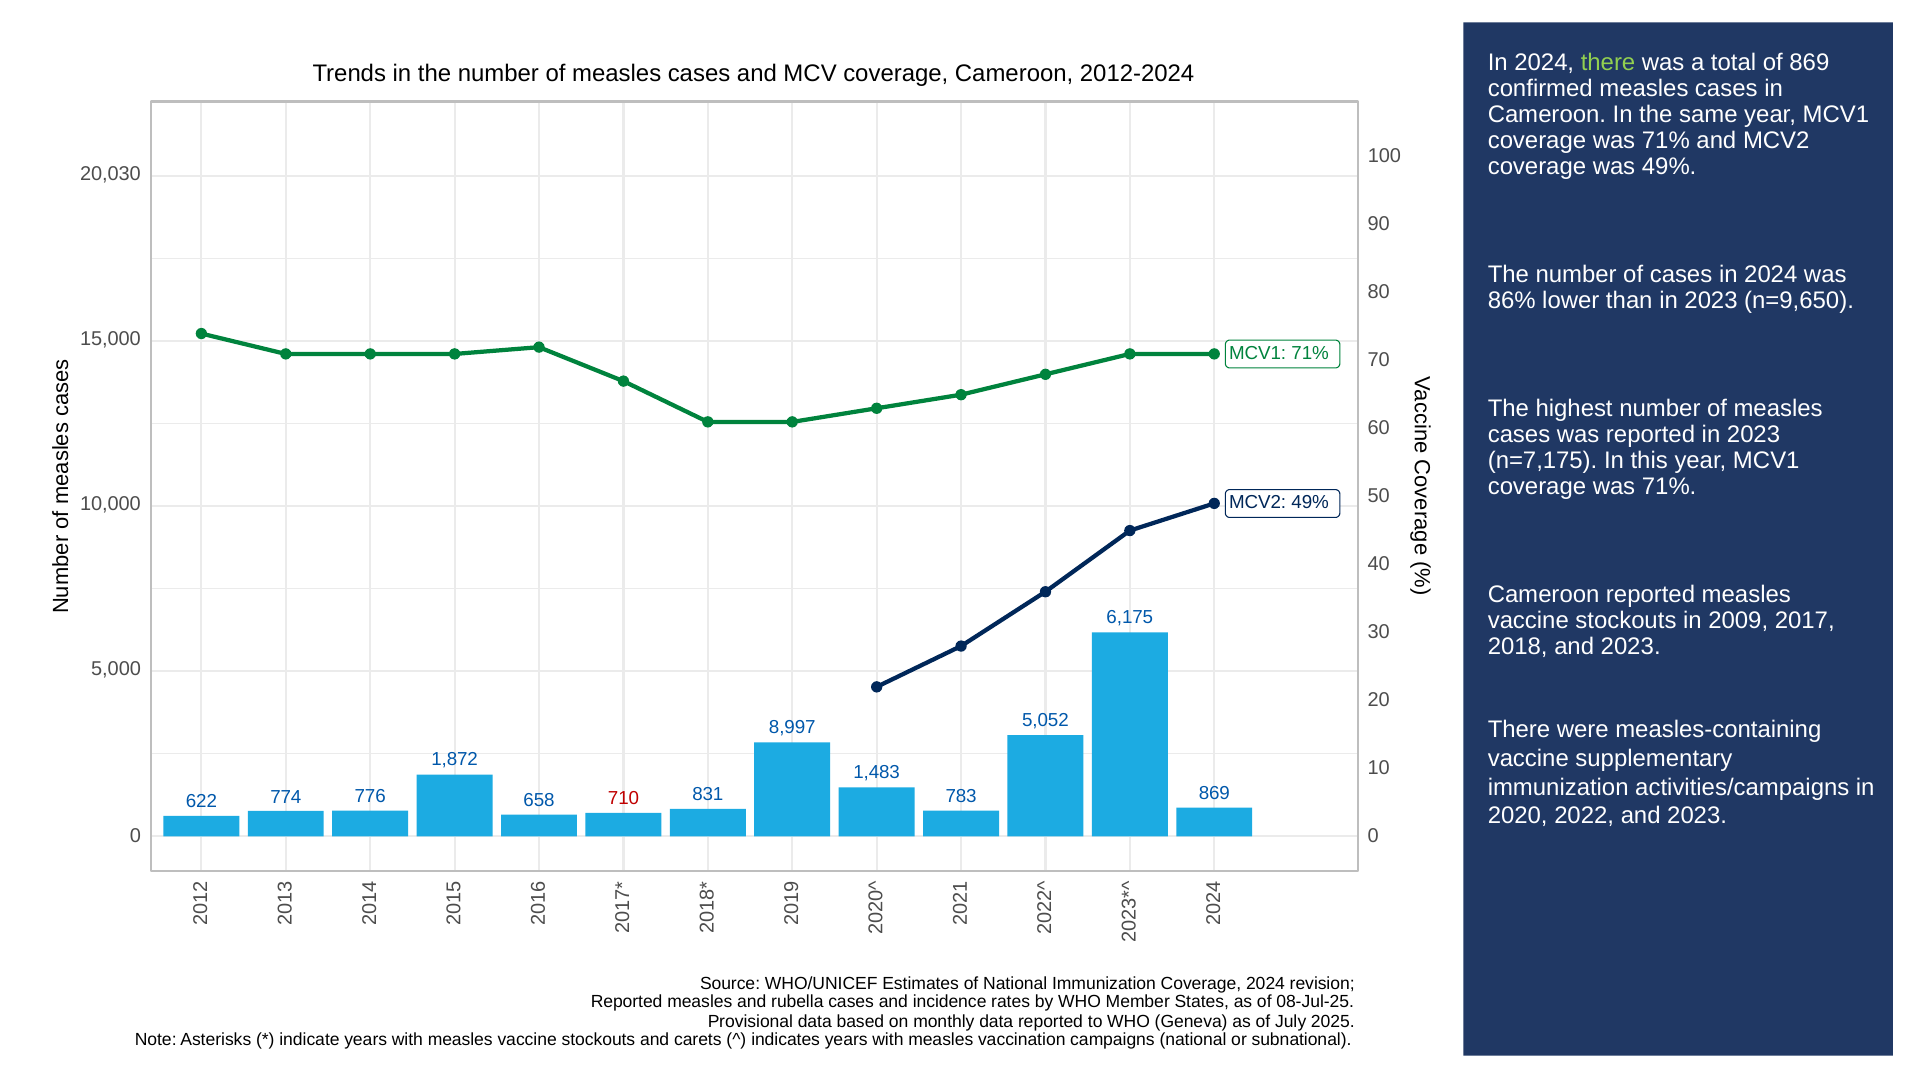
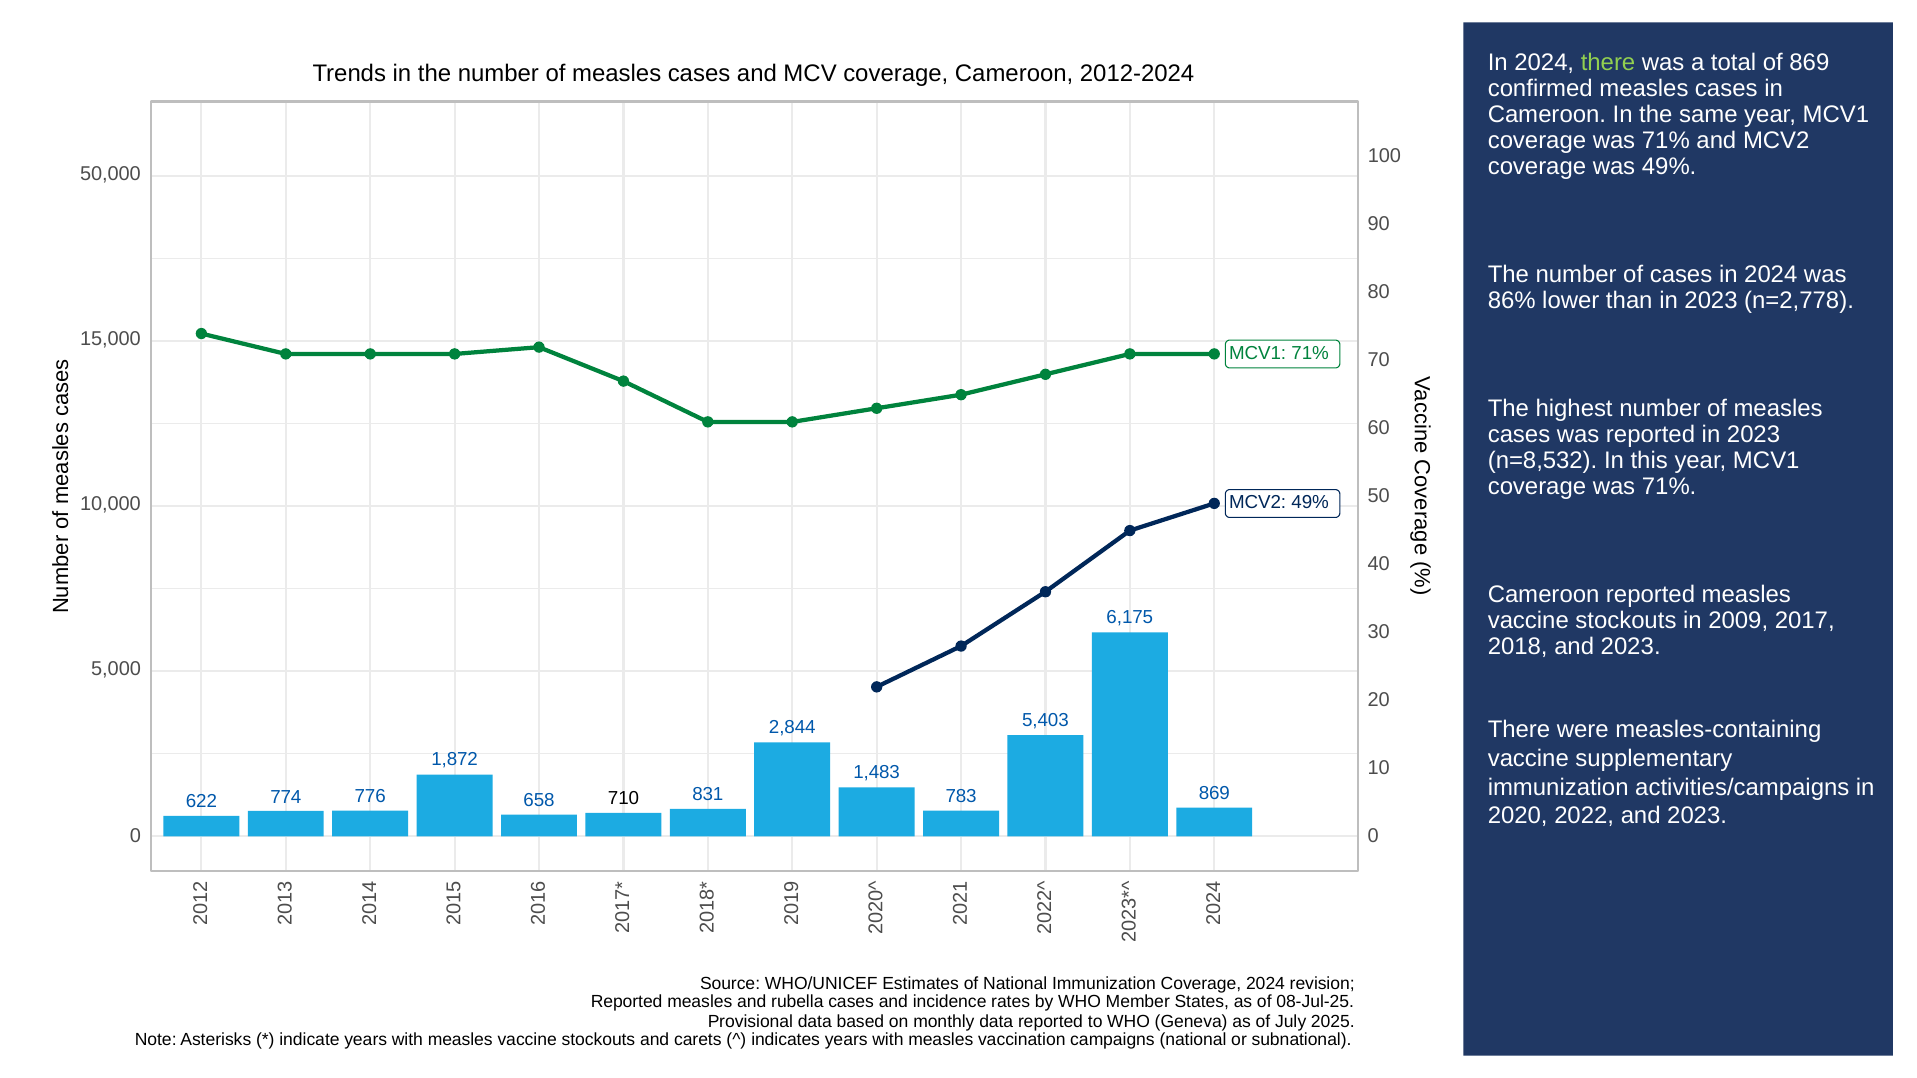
20,030: 20,030 -> 50,000
n=9,650: n=9,650 -> n=2,778
n=7,175: n=7,175 -> n=8,532
5,052: 5,052 -> 5,403
8,997: 8,997 -> 2,844
710 colour: red -> black
